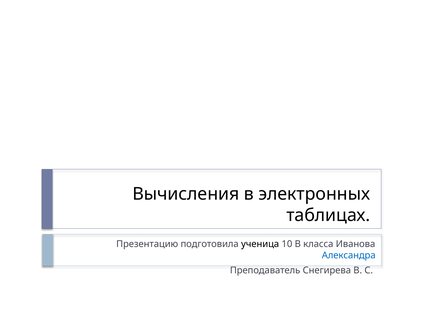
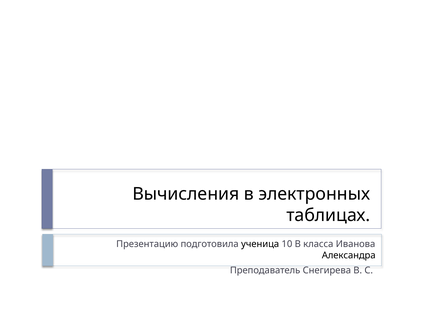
Александра colour: blue -> black
